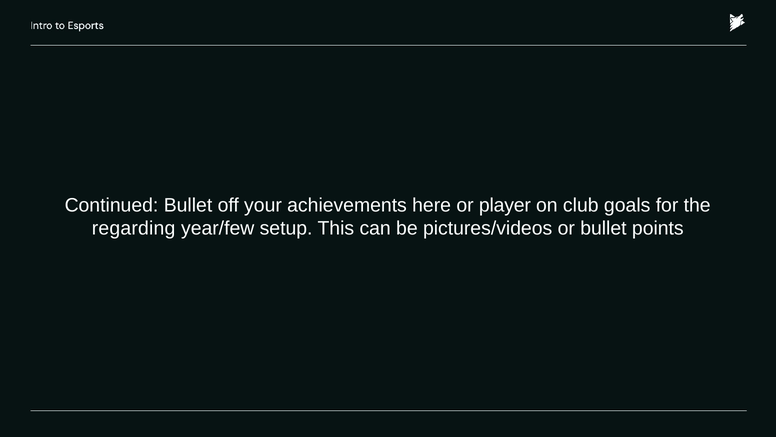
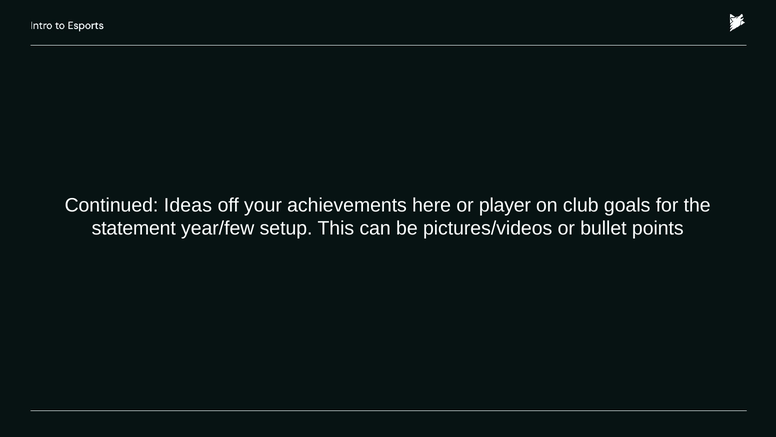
Continued Bullet: Bullet -> Ideas
regarding: regarding -> statement
